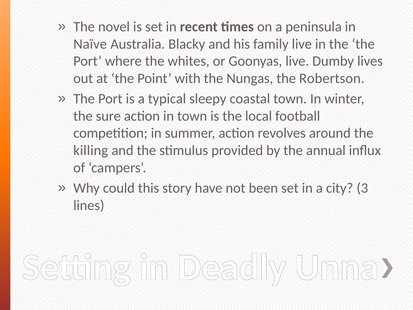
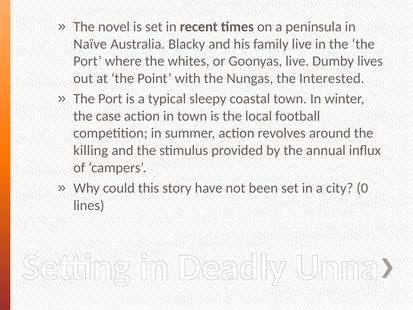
Robertson: Robertson -> Interested
sure: sure -> case
3: 3 -> 0
